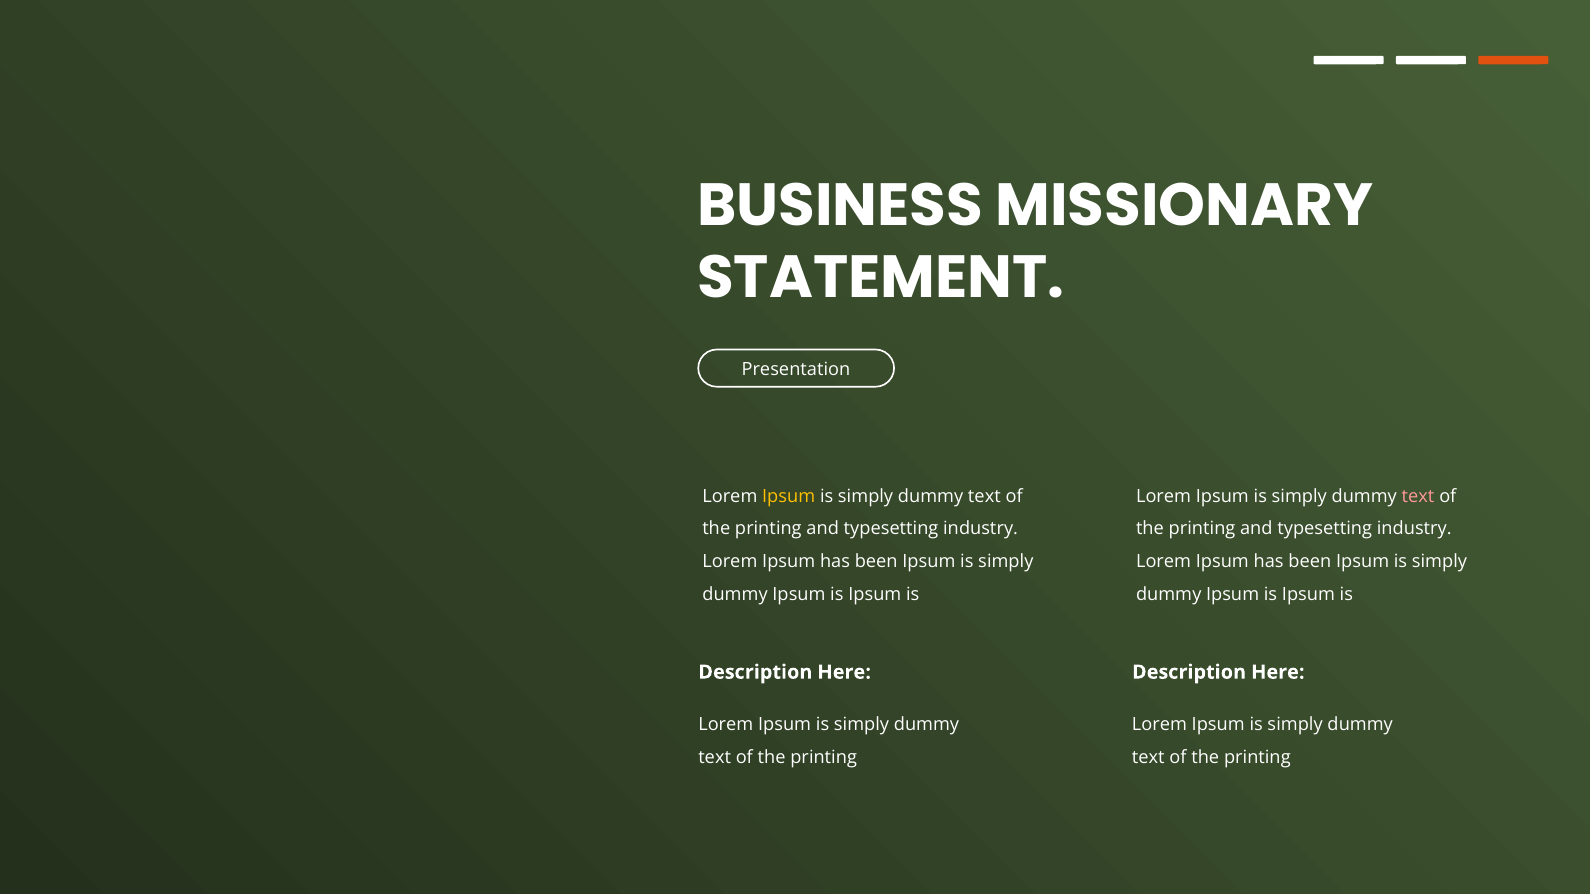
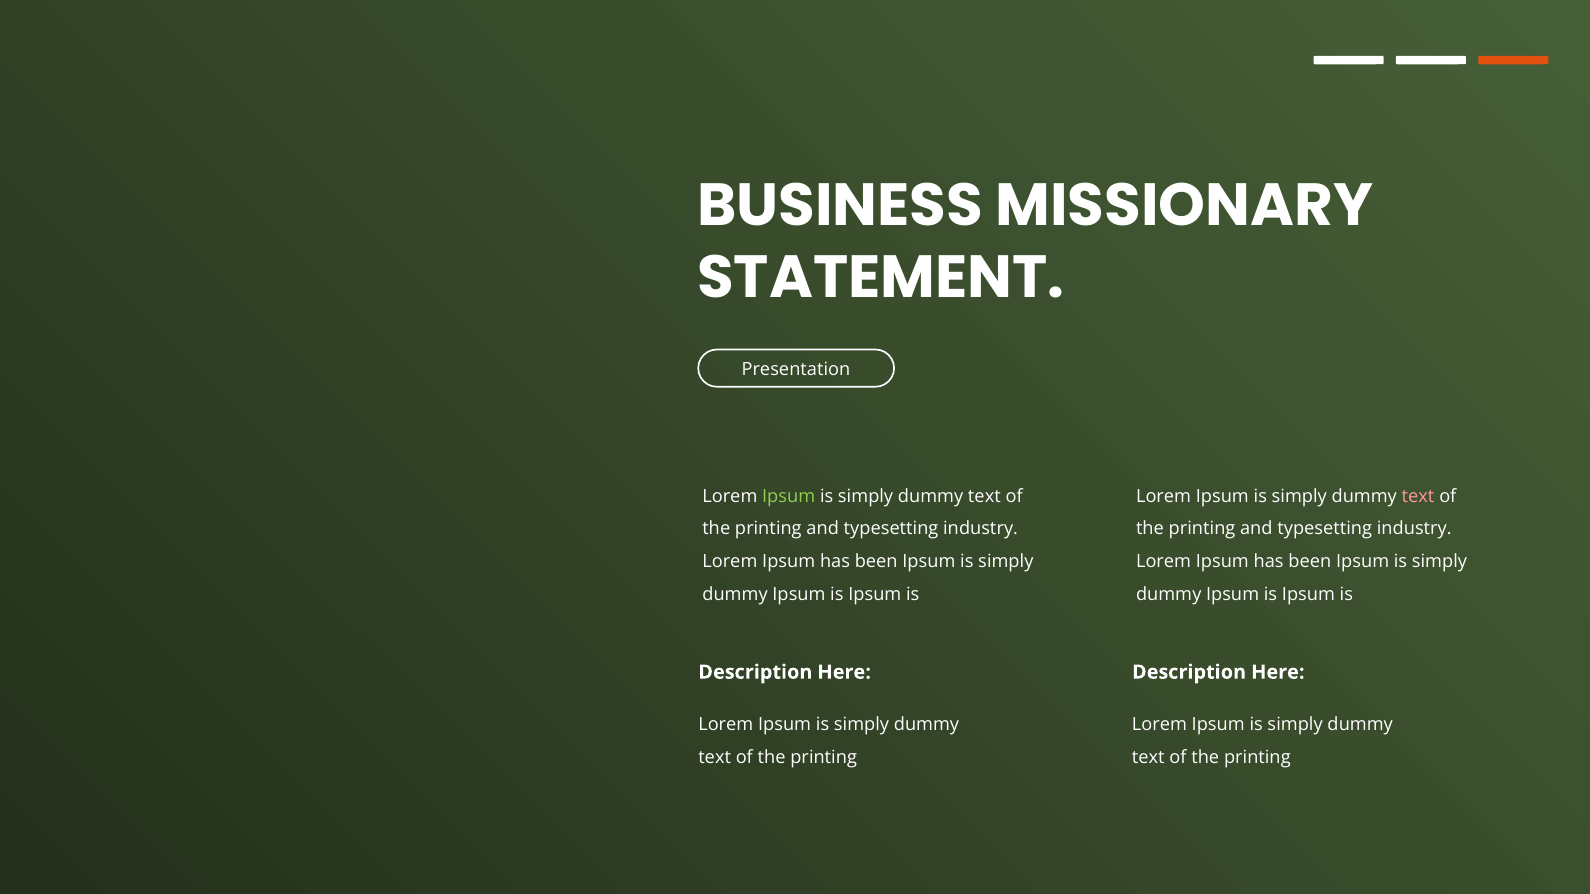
Ipsum at (789, 496) colour: yellow -> light green
